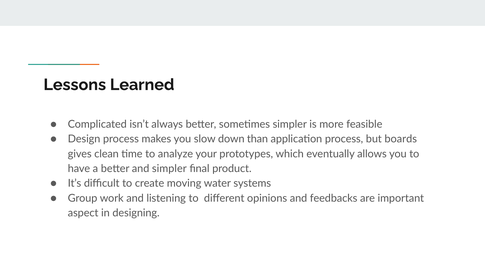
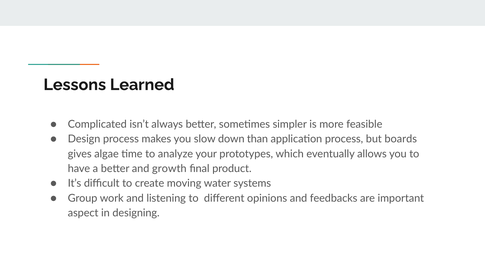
clean: clean -> algae
and simpler: simpler -> growth
